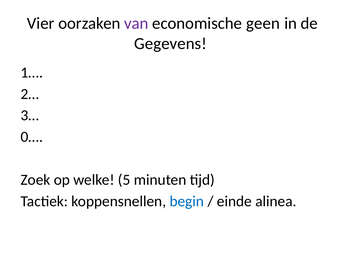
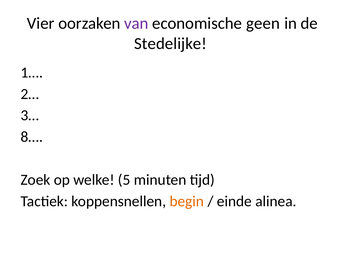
Gegevens: Gegevens -> Stedelijke
0…: 0… -> 8…
begin colour: blue -> orange
